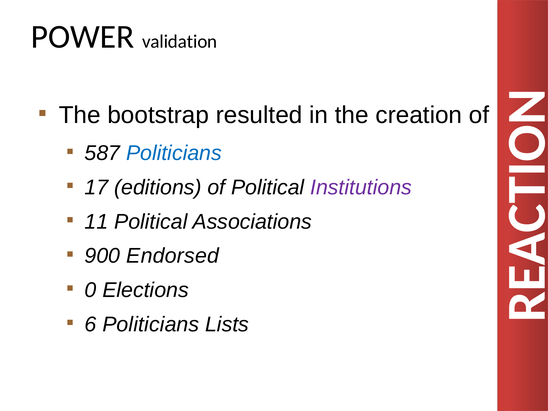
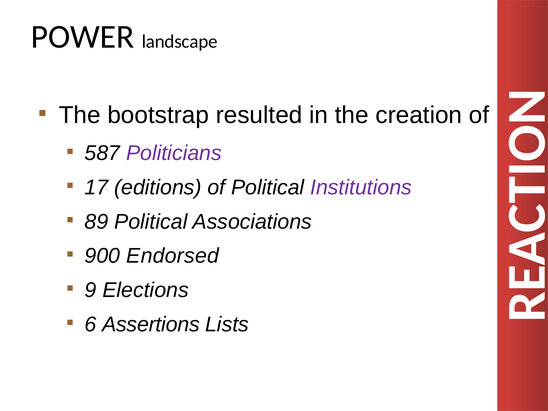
validation: validation -> landscape
Politicians at (174, 153) colour: blue -> purple
11: 11 -> 89
0: 0 -> 9
6 Politicians: Politicians -> Assertions
